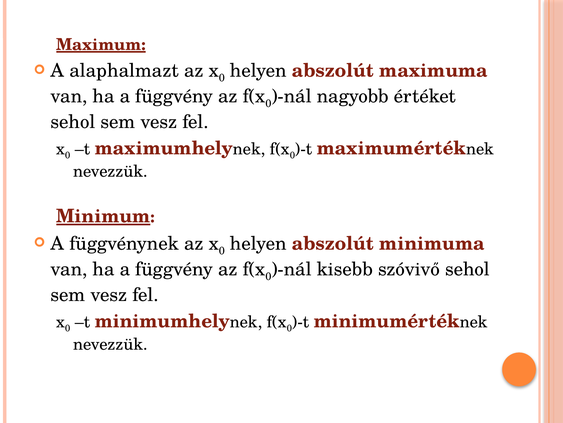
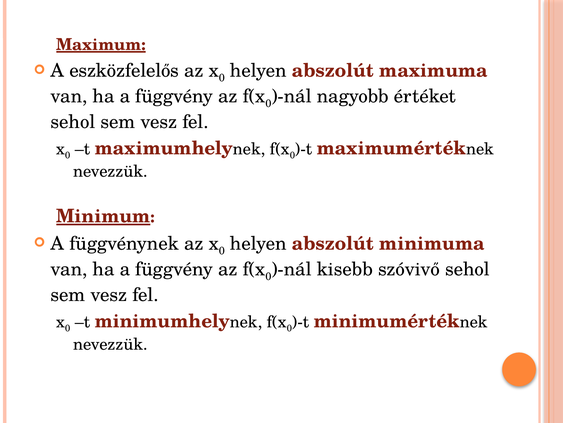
alaphalmazt: alaphalmazt -> eszközfelelős
